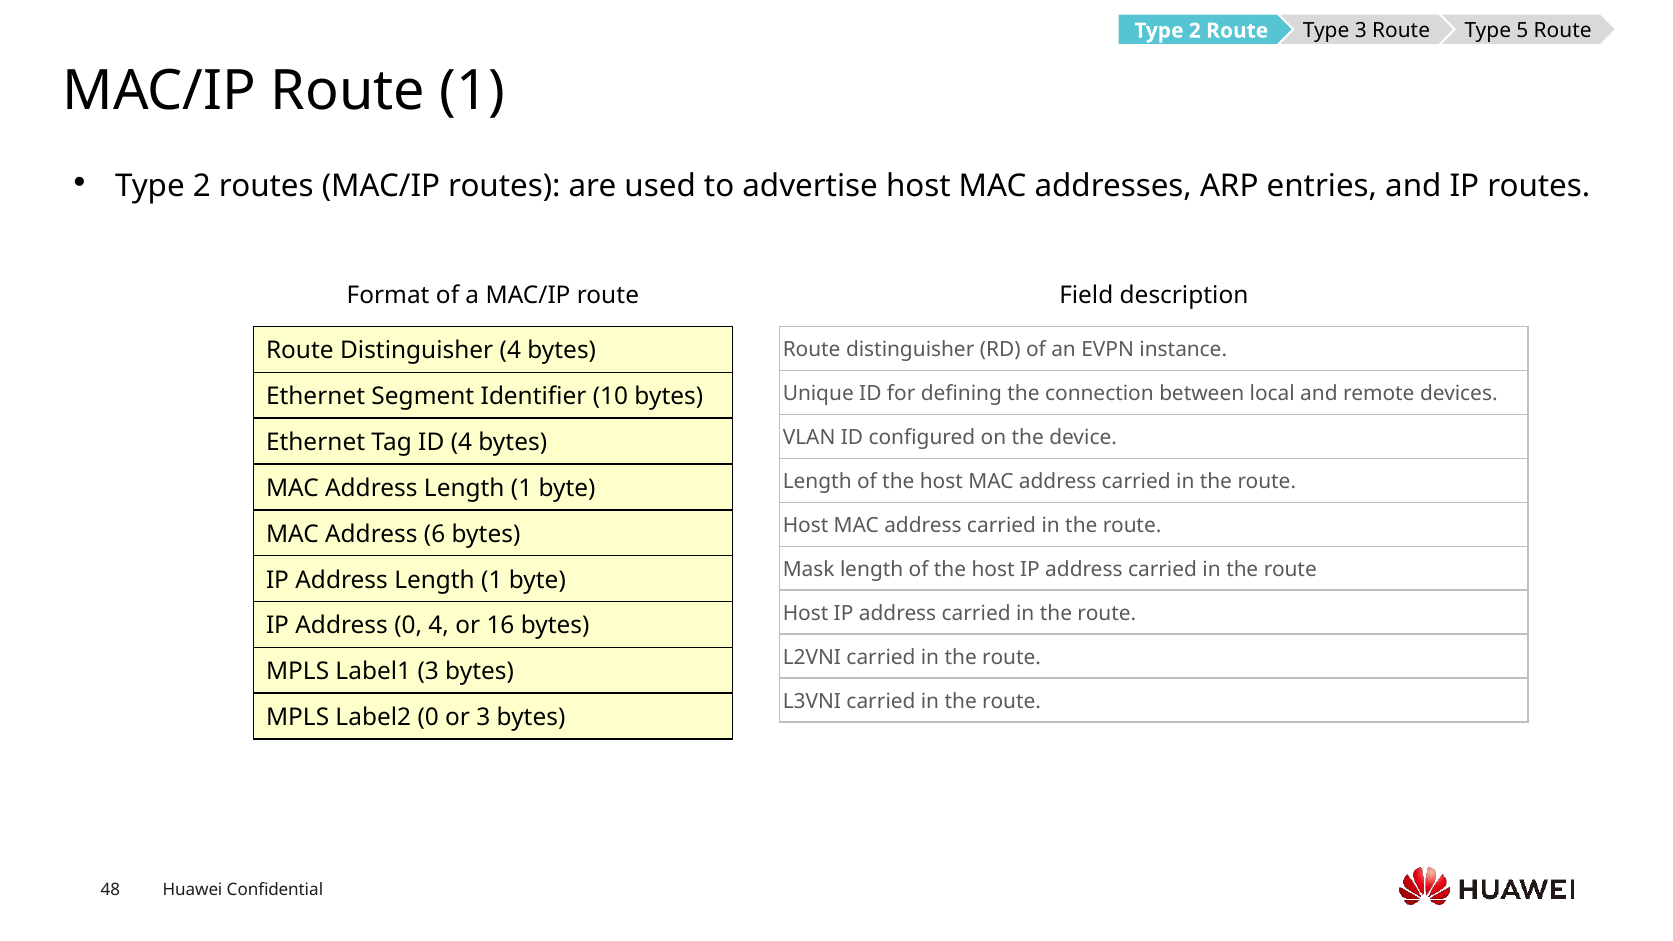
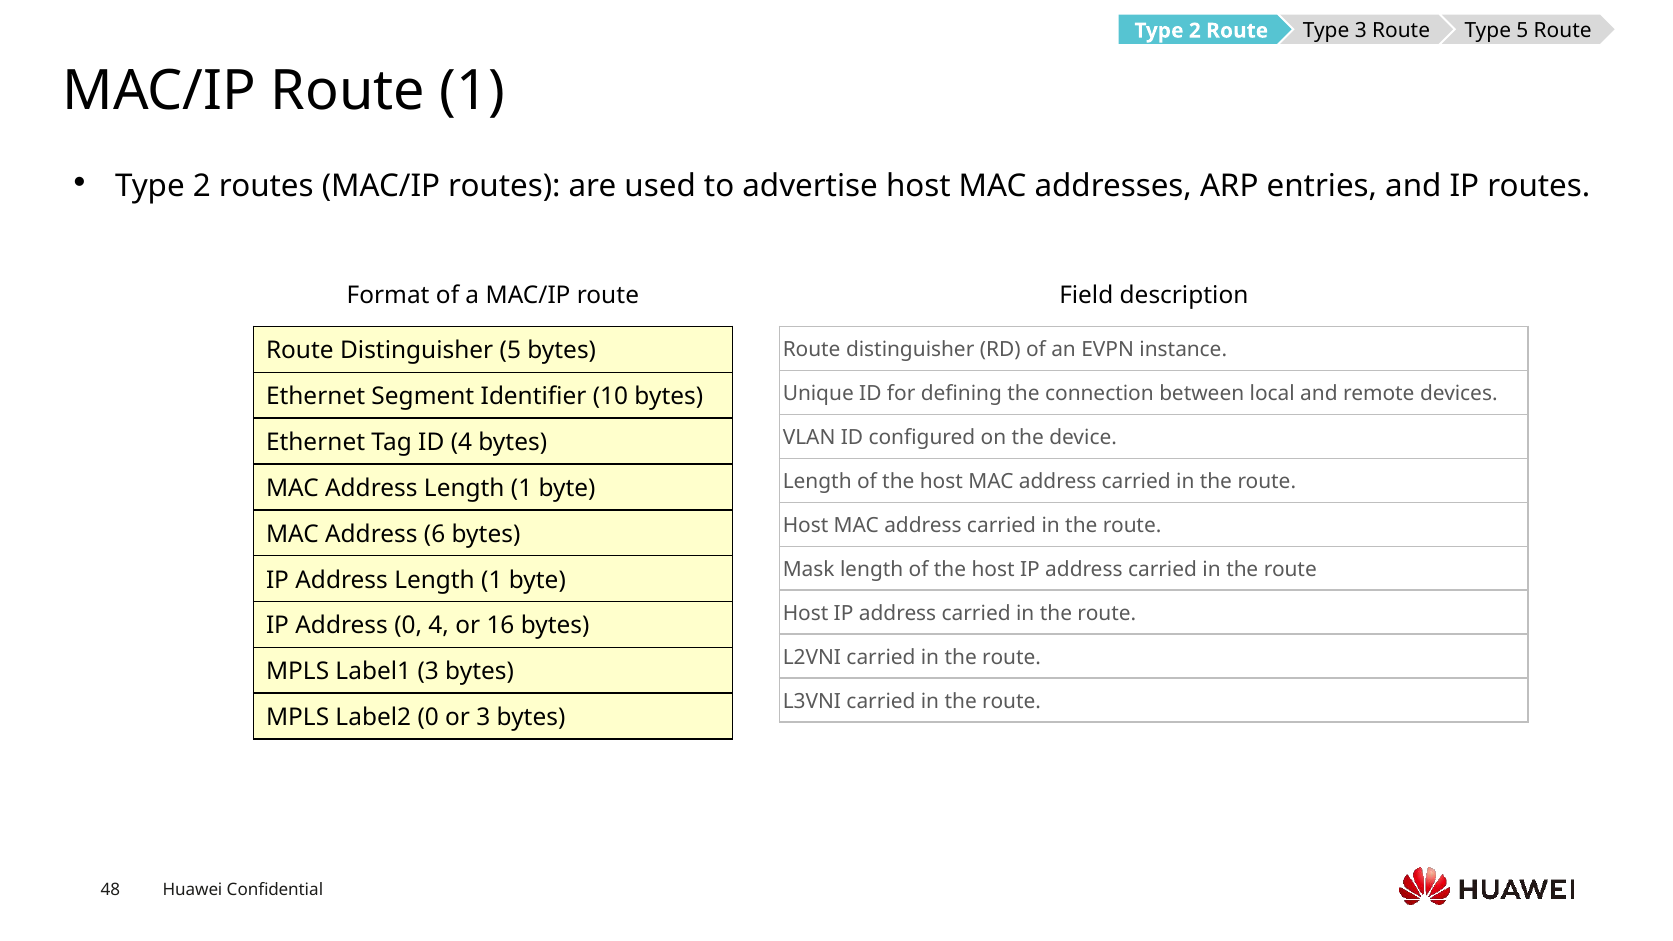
Distinguisher 4: 4 -> 5
